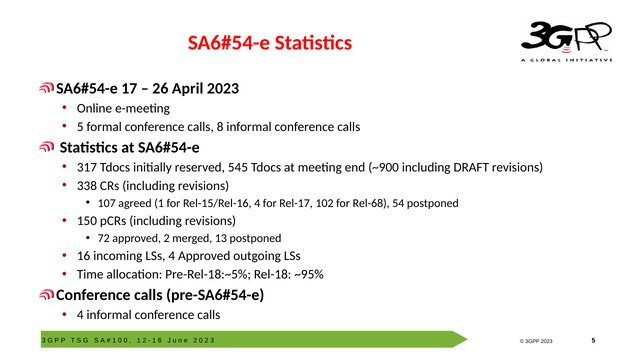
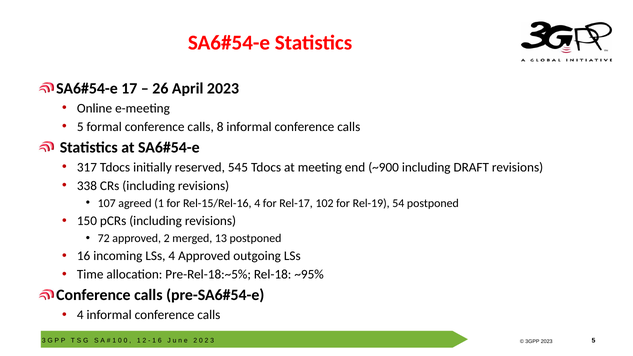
Rel-68: Rel-68 -> Rel-19
